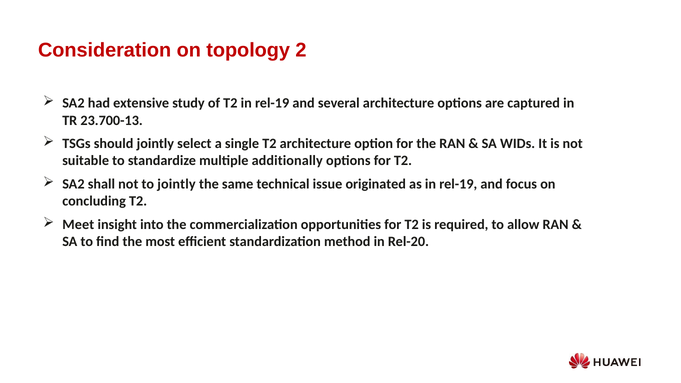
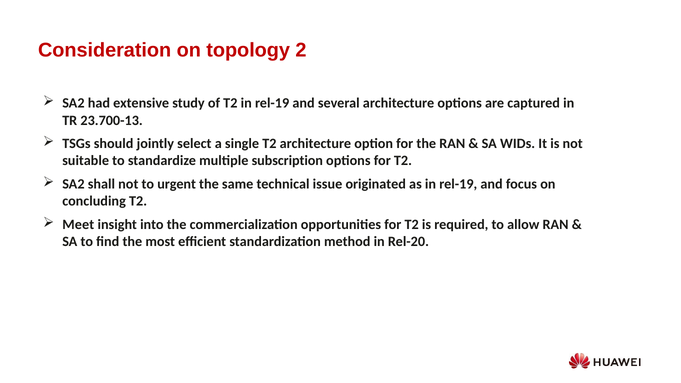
additionally: additionally -> subscription
to jointly: jointly -> urgent
